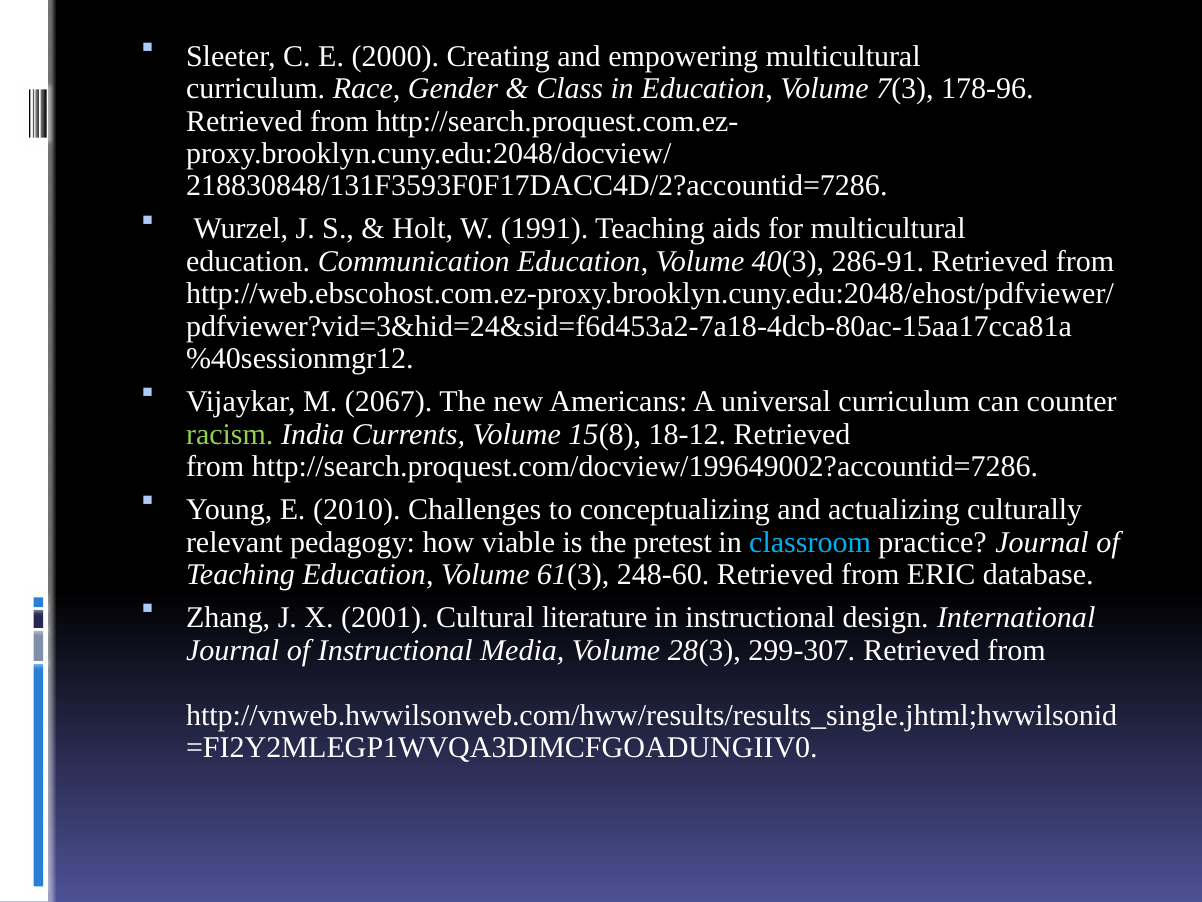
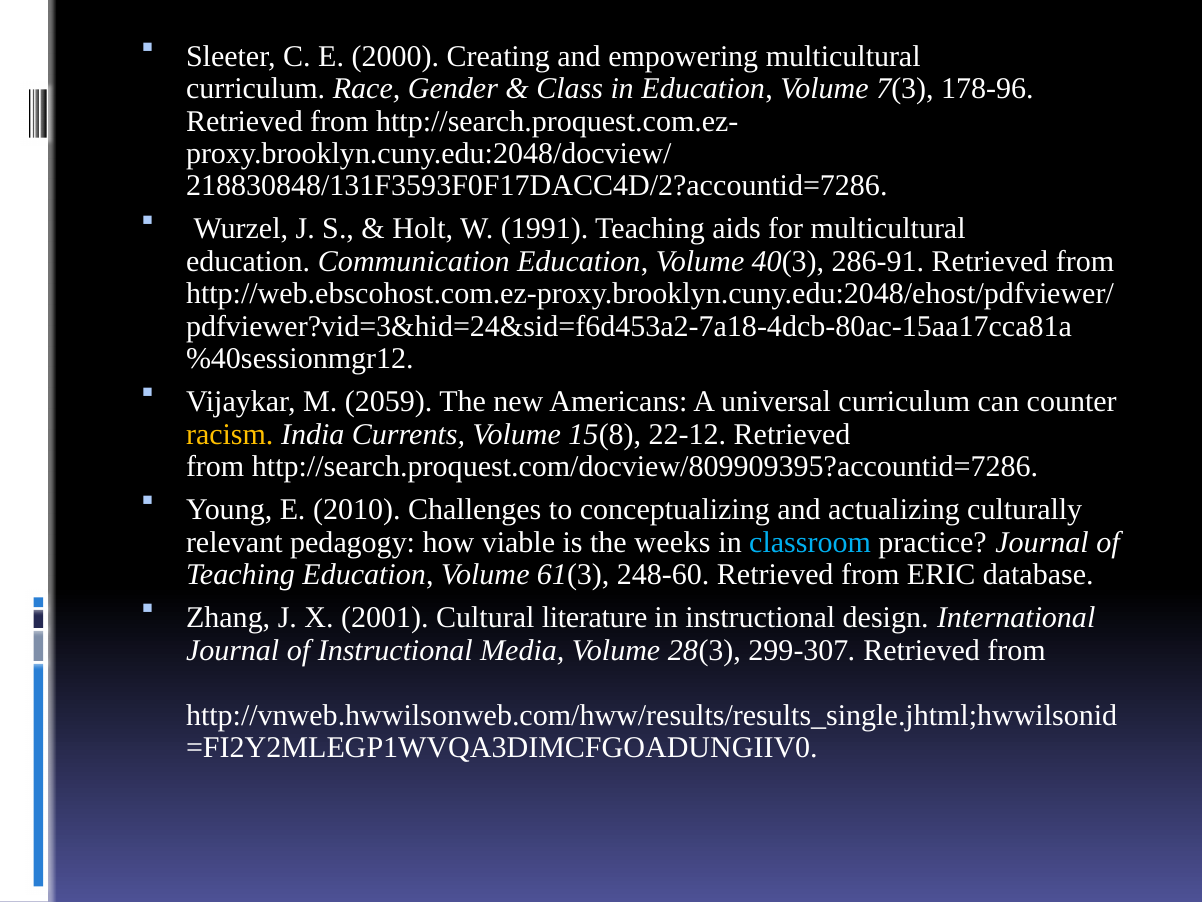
2067: 2067 -> 2059
racism colour: light green -> yellow
18-12: 18-12 -> 22-12
http://search.proquest.com/docview/199649002?accountid=7286: http://search.proquest.com/docview/199649002?accountid=7286 -> http://search.proquest.com/docview/809909395?accountid=7286
pretest: pretest -> weeks
